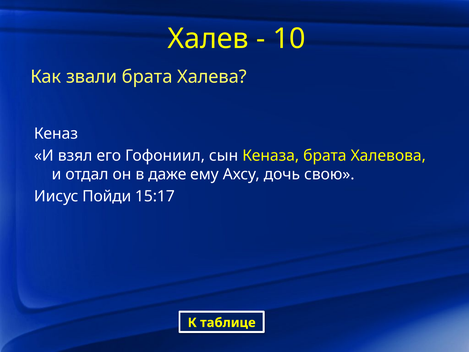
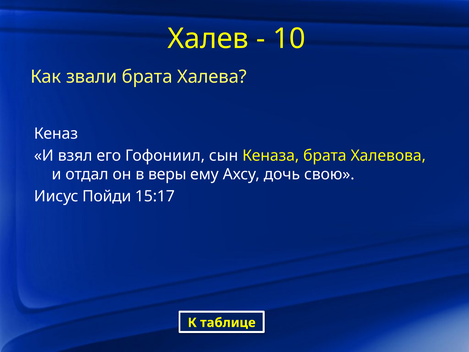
даже: даже -> веры
